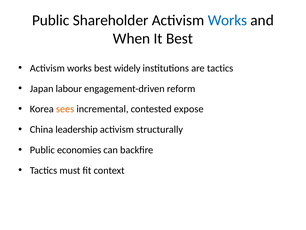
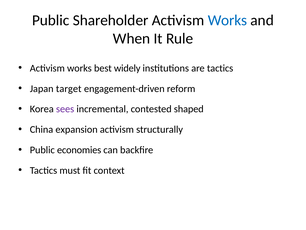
It Best: Best -> Rule
labour: labour -> target
sees colour: orange -> purple
expose: expose -> shaped
leadership: leadership -> expansion
